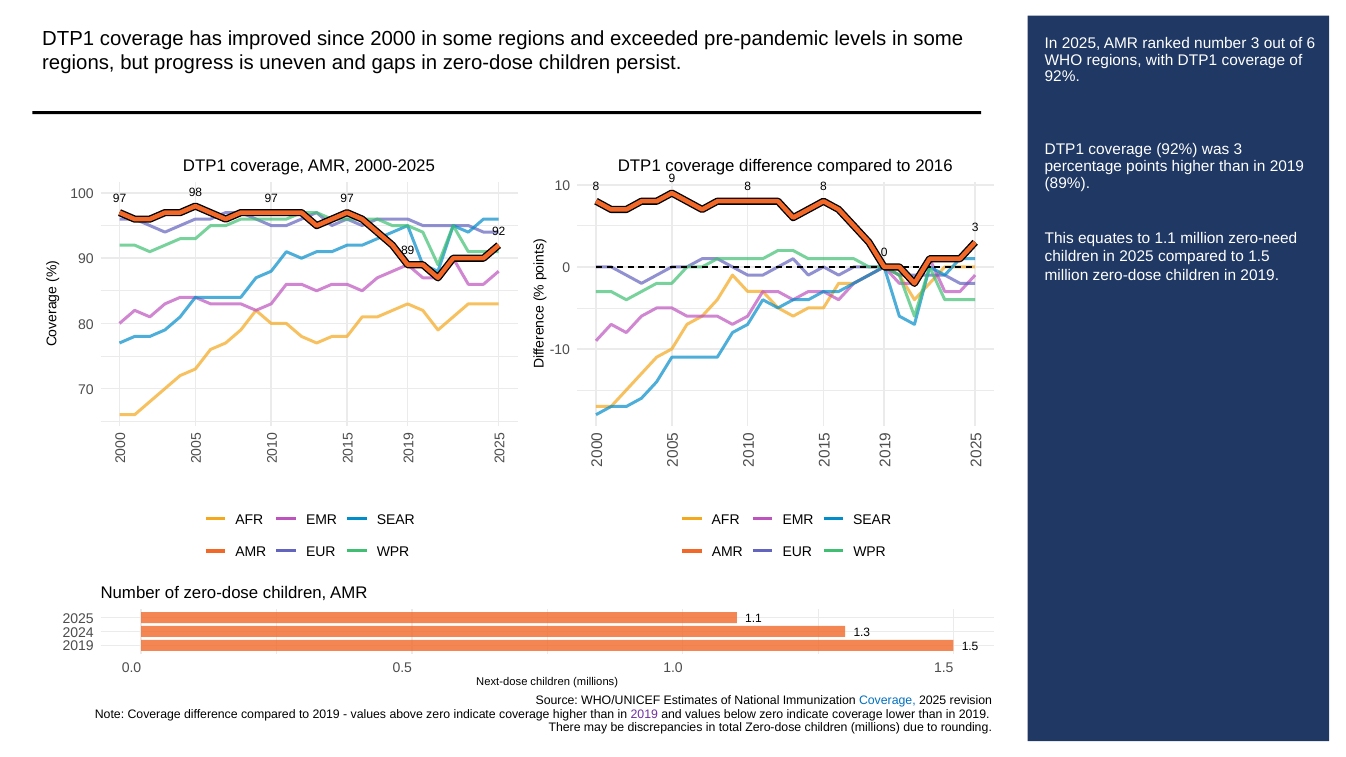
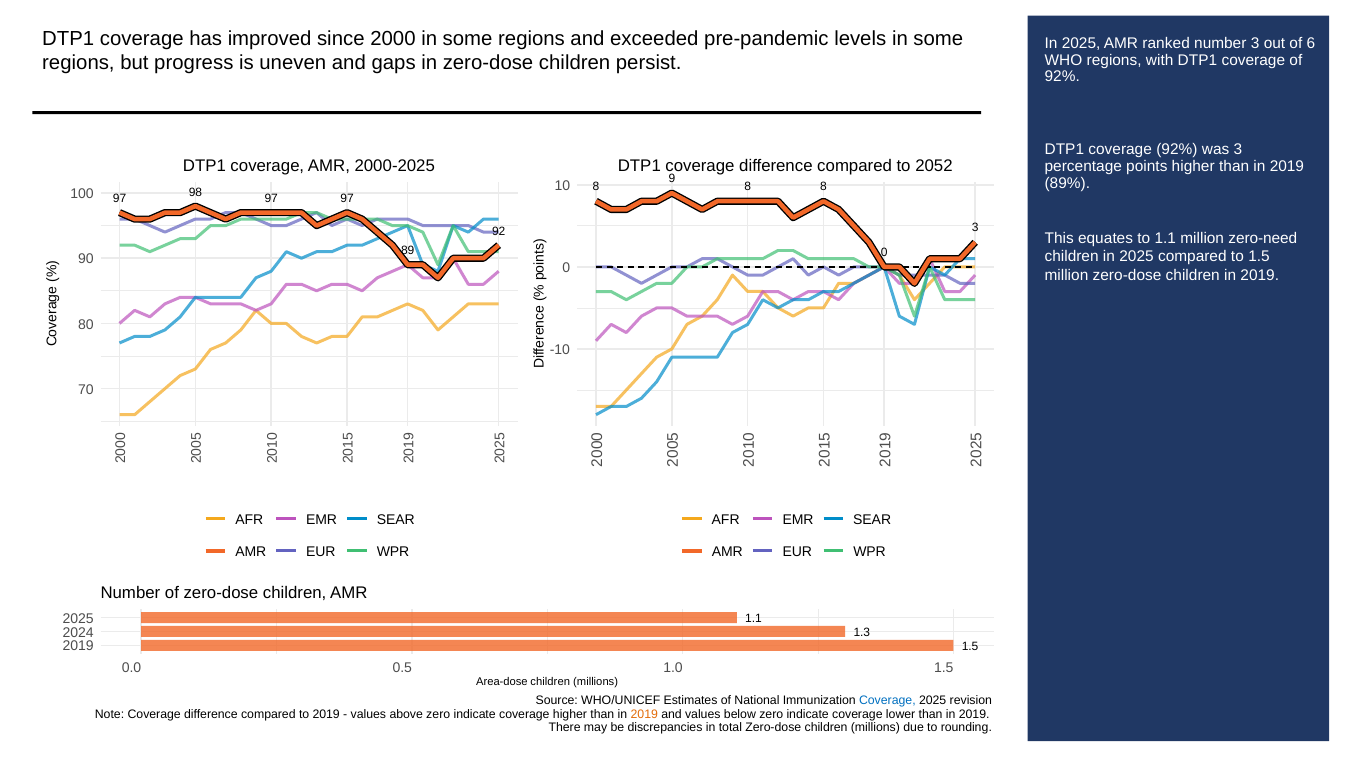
2016: 2016 -> 2052
Next-dose: Next-dose -> Area-dose
2019 at (644, 714) colour: purple -> orange
